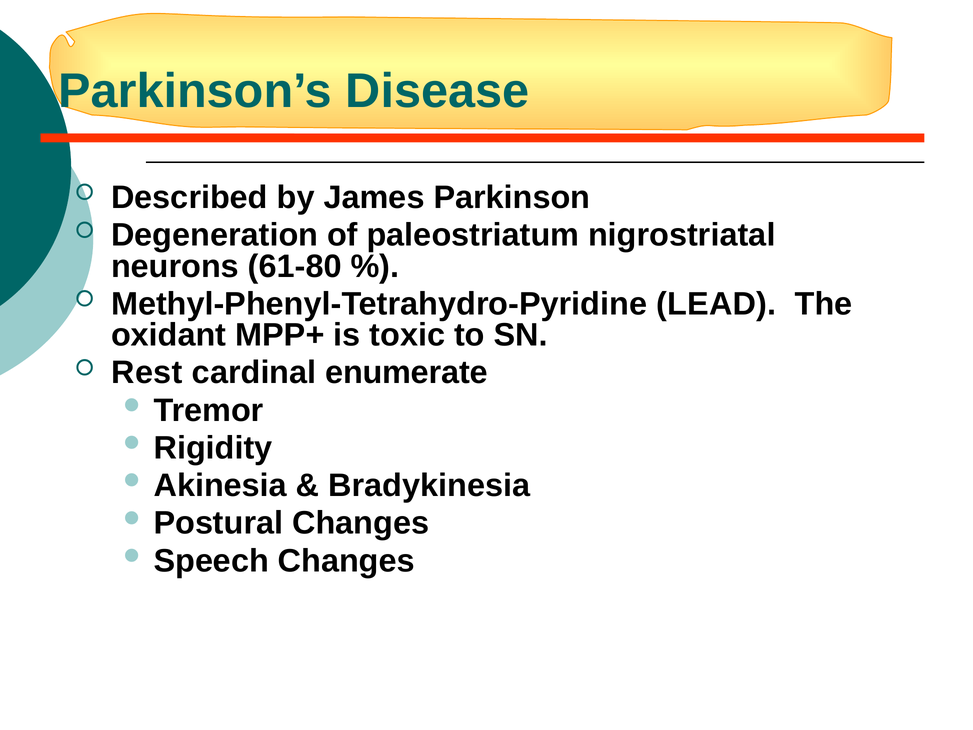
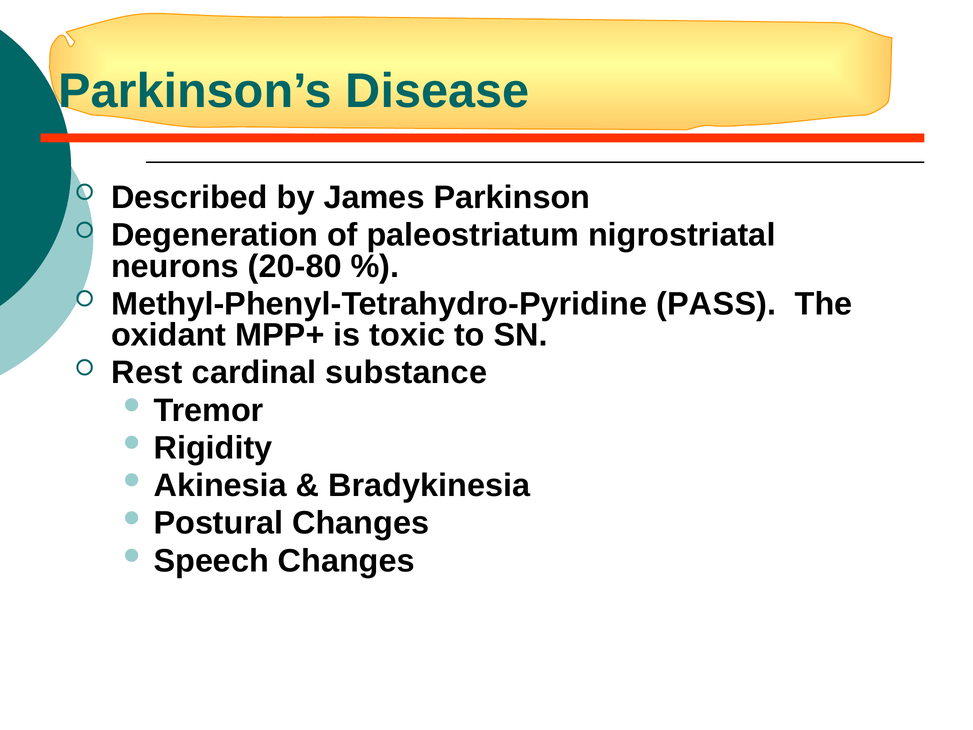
61-80: 61-80 -> 20-80
LEAD: LEAD -> PASS
enumerate: enumerate -> substance
